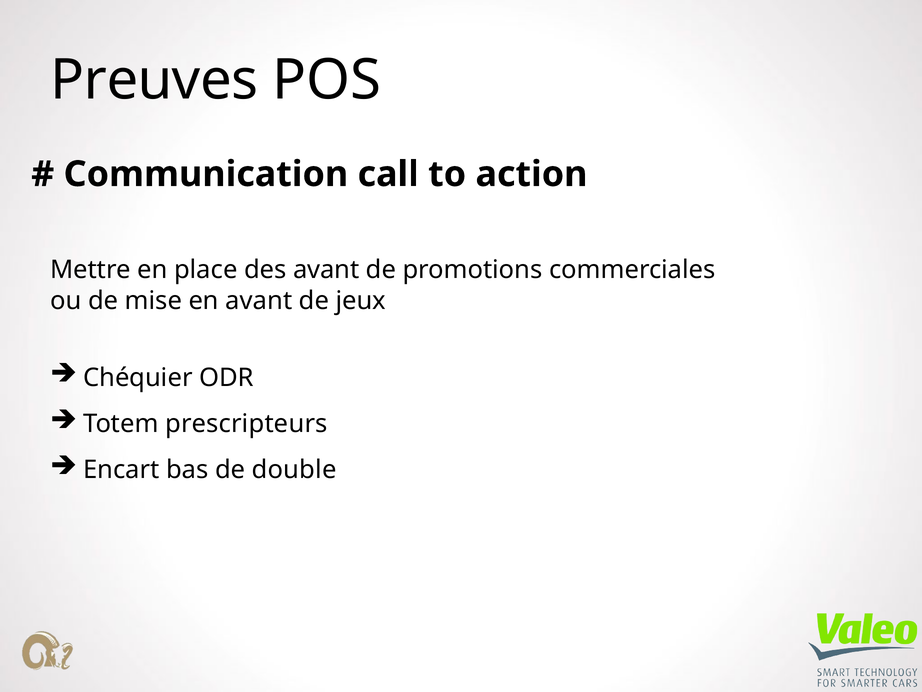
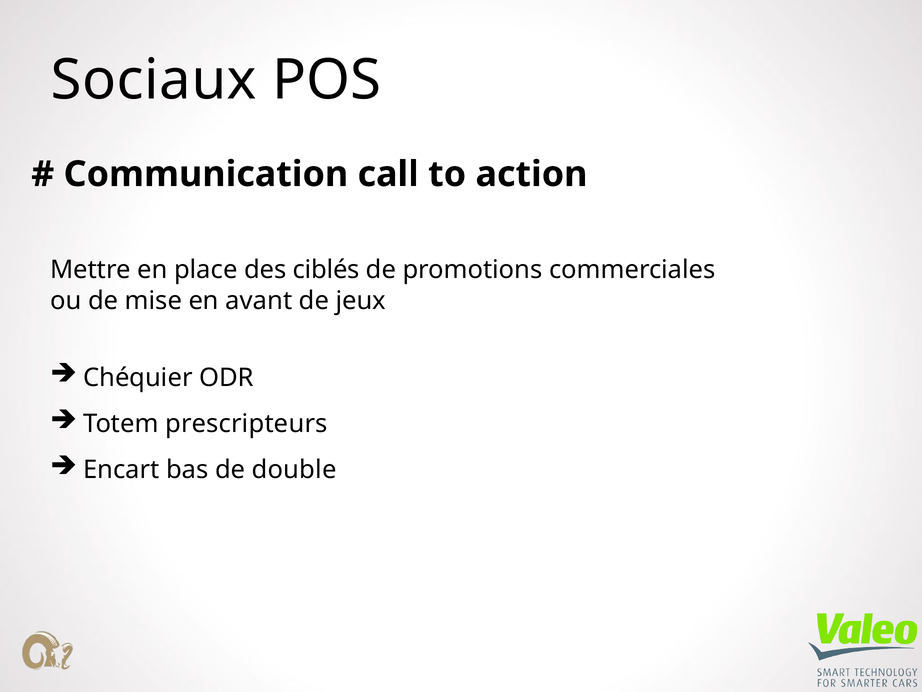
Preuves: Preuves -> Sociaux
des avant: avant -> ciblés
